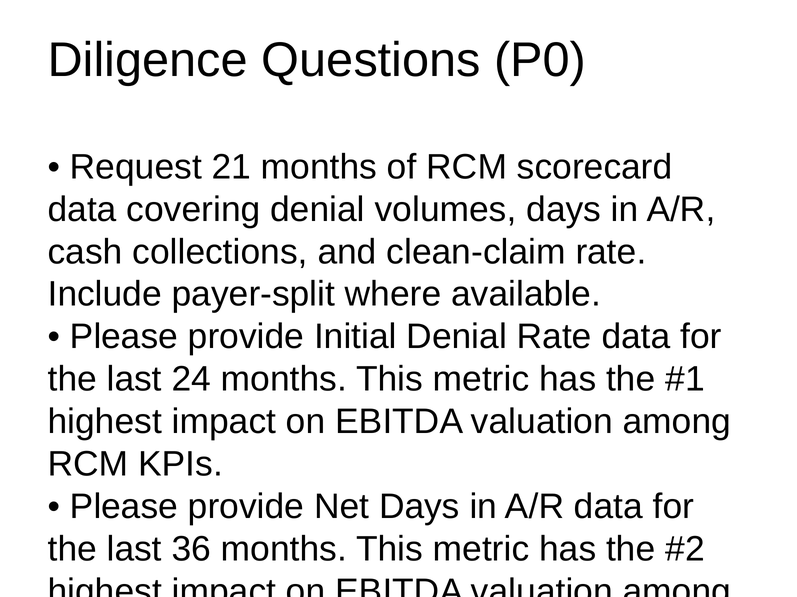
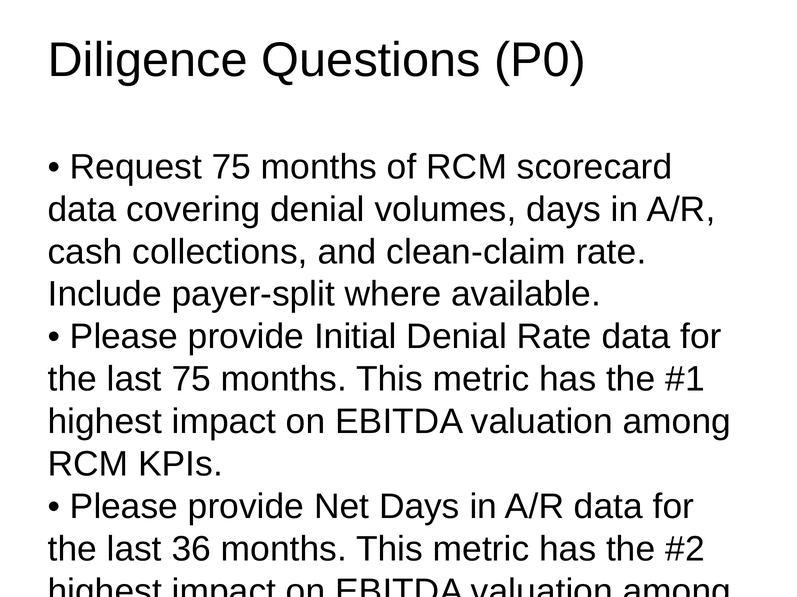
Request 21: 21 -> 75
last 24: 24 -> 75
